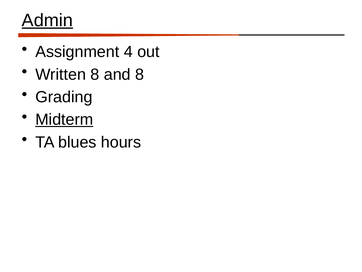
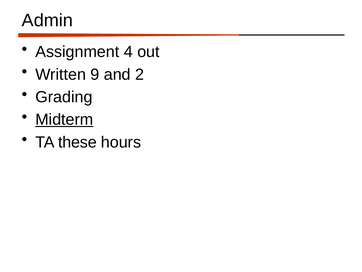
Admin underline: present -> none
Written 8: 8 -> 9
and 8: 8 -> 2
blues: blues -> these
